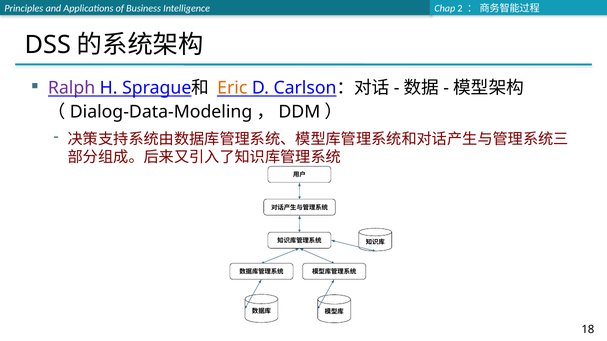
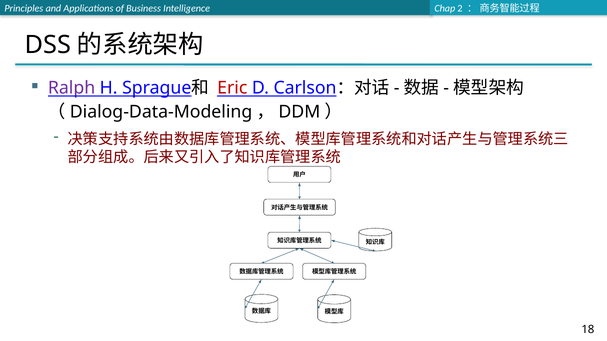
Eric colour: orange -> red
